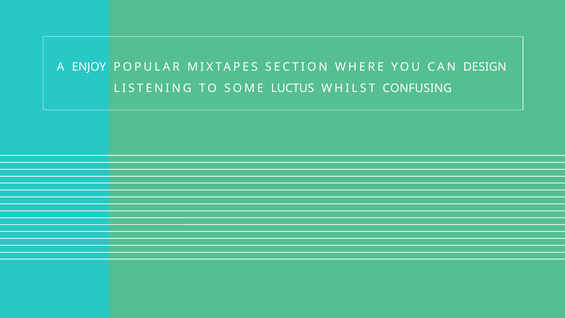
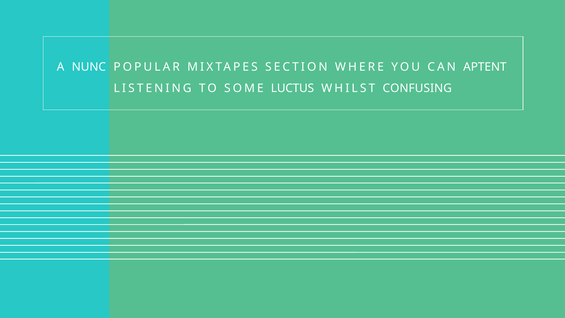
ENJOY: ENJOY -> NUNC
DESIGN: DESIGN -> APTENT
